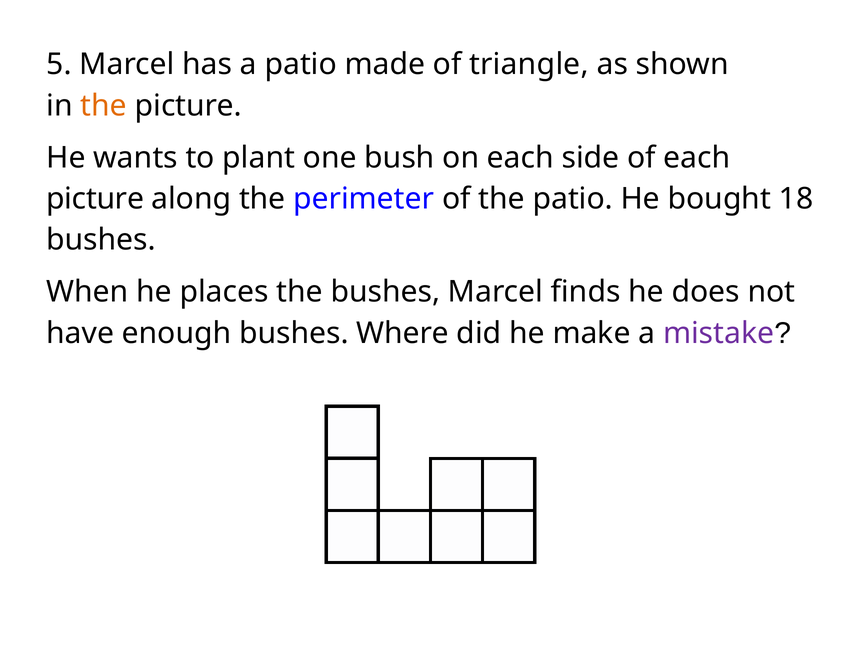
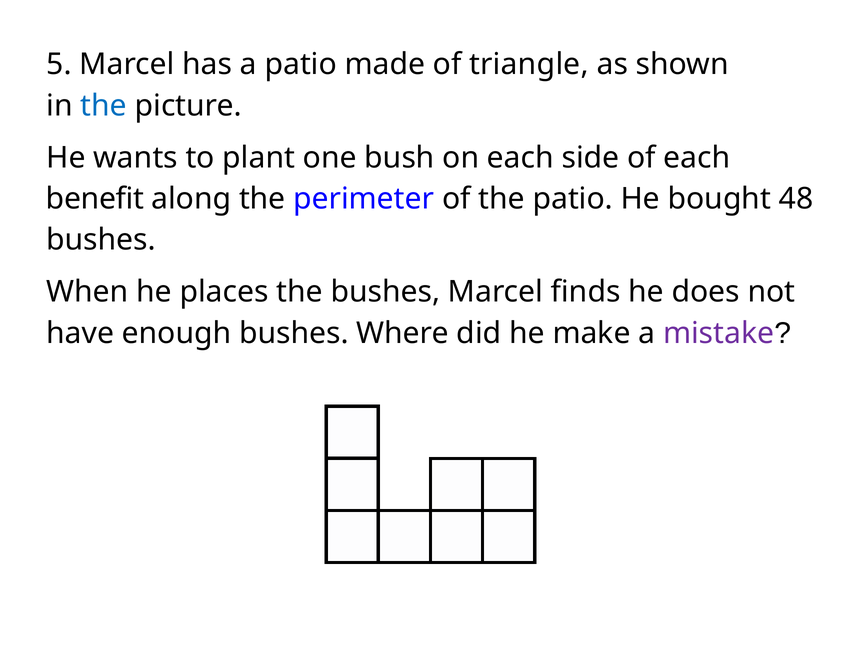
the at (104, 106) colour: orange -> blue
picture at (95, 199): picture -> benefit
18: 18 -> 48
